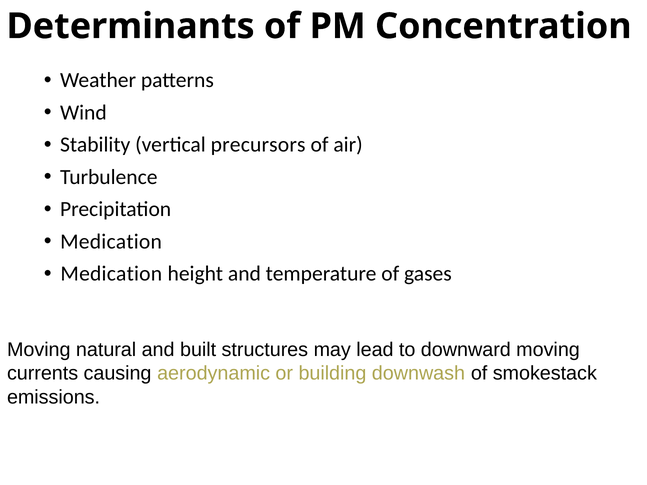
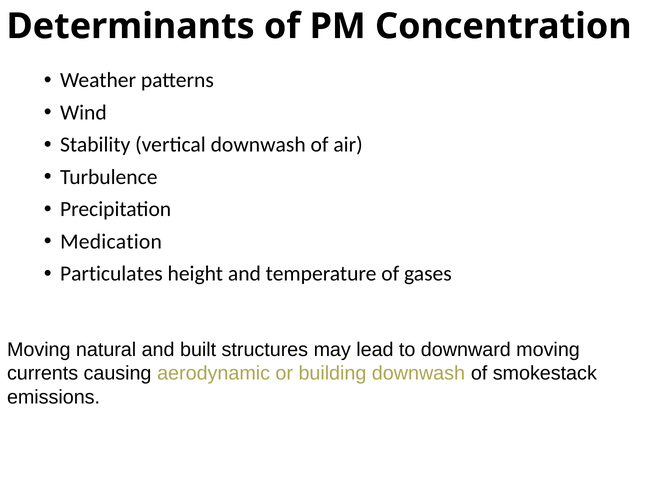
vertical precursors: precursors -> downwash
Medication at (111, 274): Medication -> Particulates
